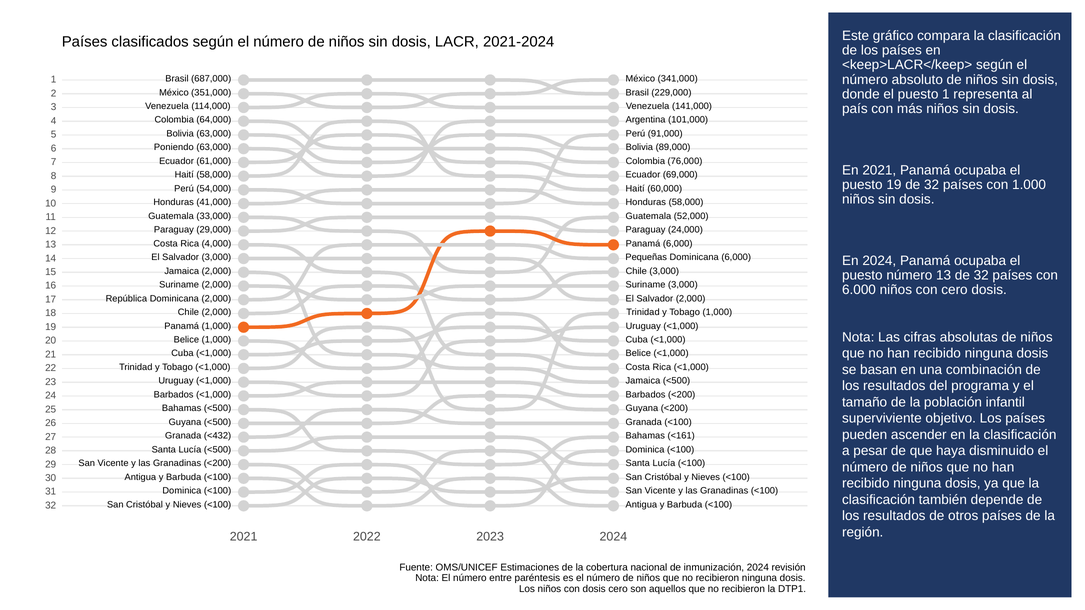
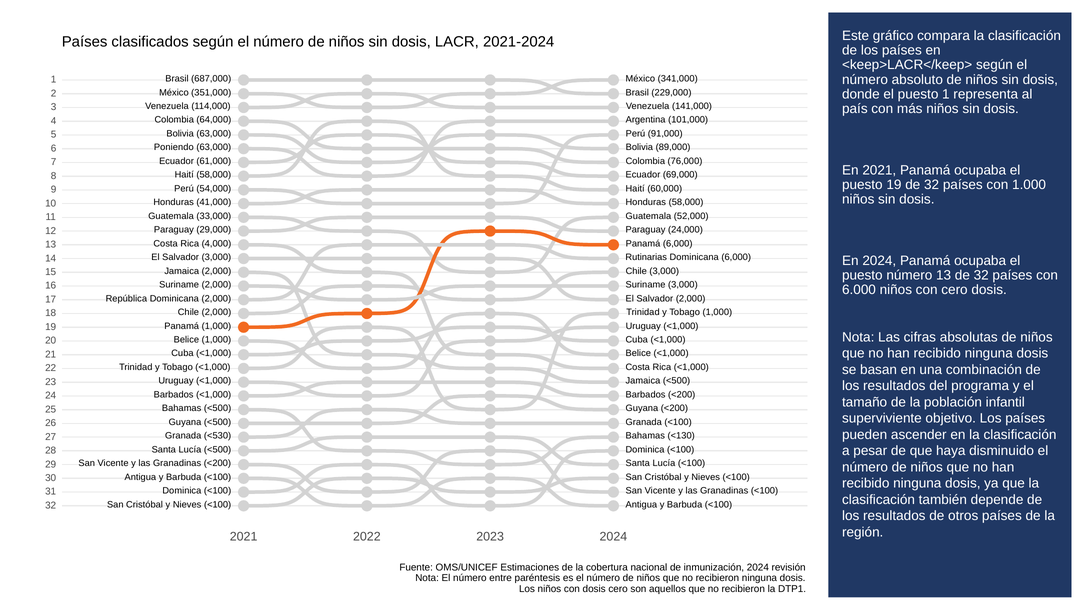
Pequeñas: Pequeñas -> Rutinarias
<432: <432 -> <530
<161: <161 -> <130
